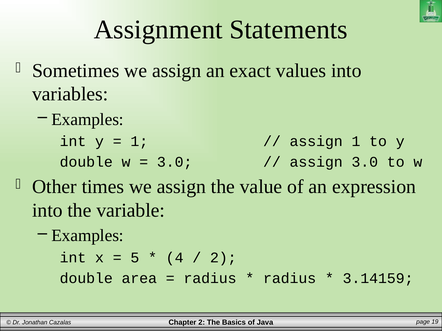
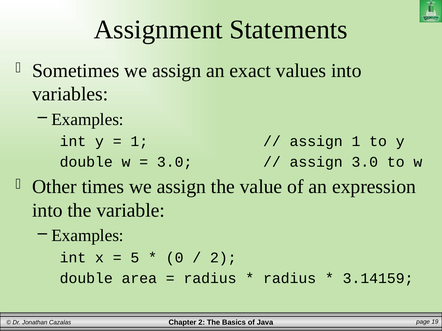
4: 4 -> 0
